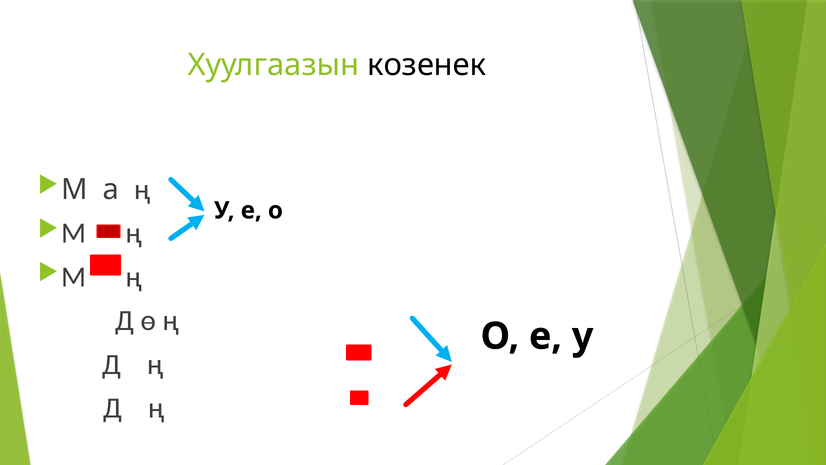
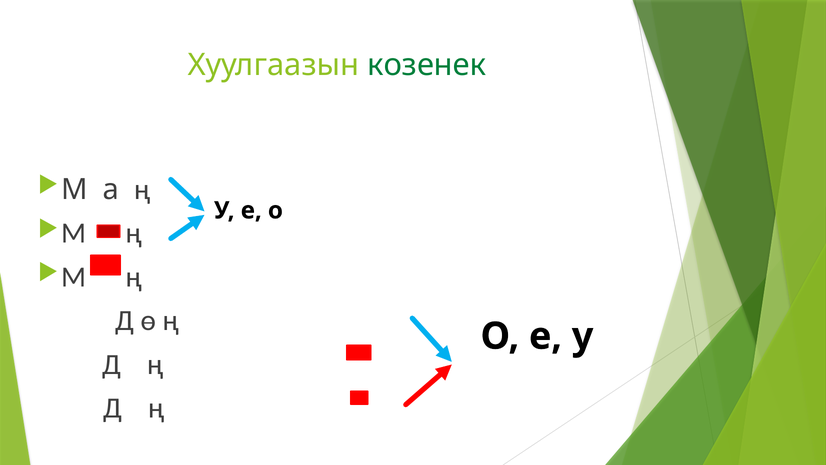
козенек colour: black -> green
